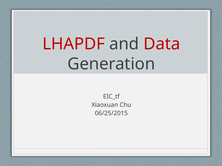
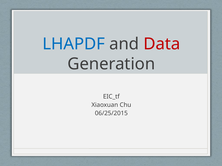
LHAPDF colour: red -> blue
